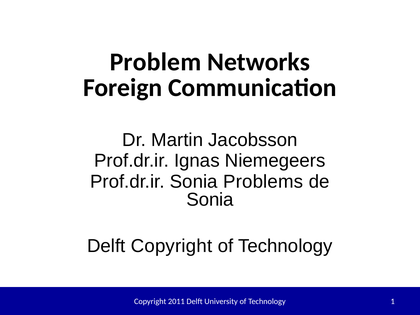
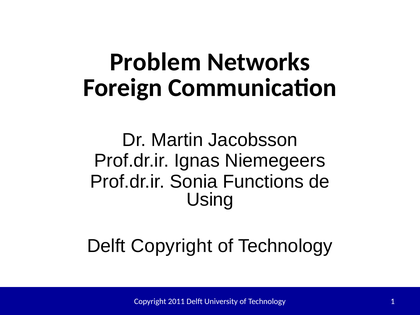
Problems: Problems -> Functions
Sonia at (210, 200): Sonia -> Using
